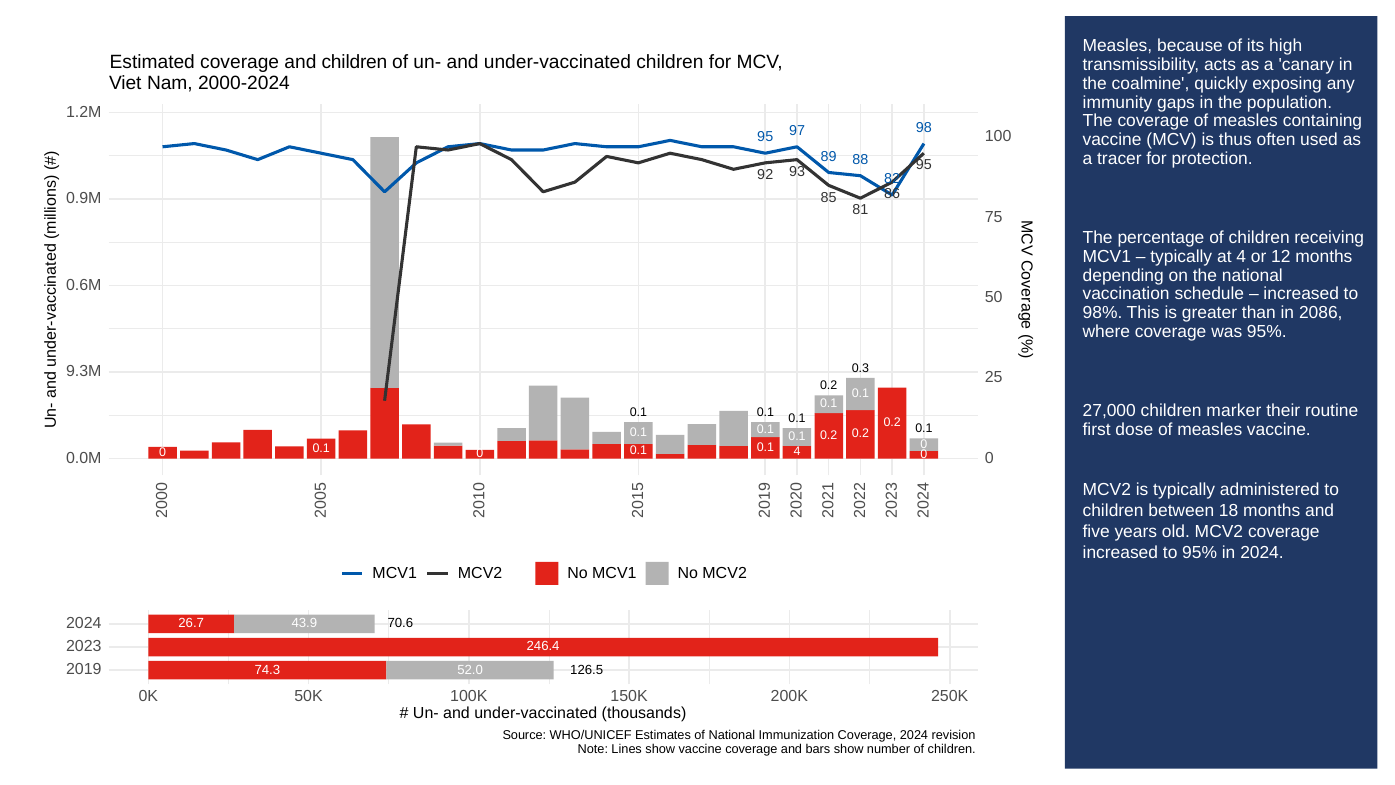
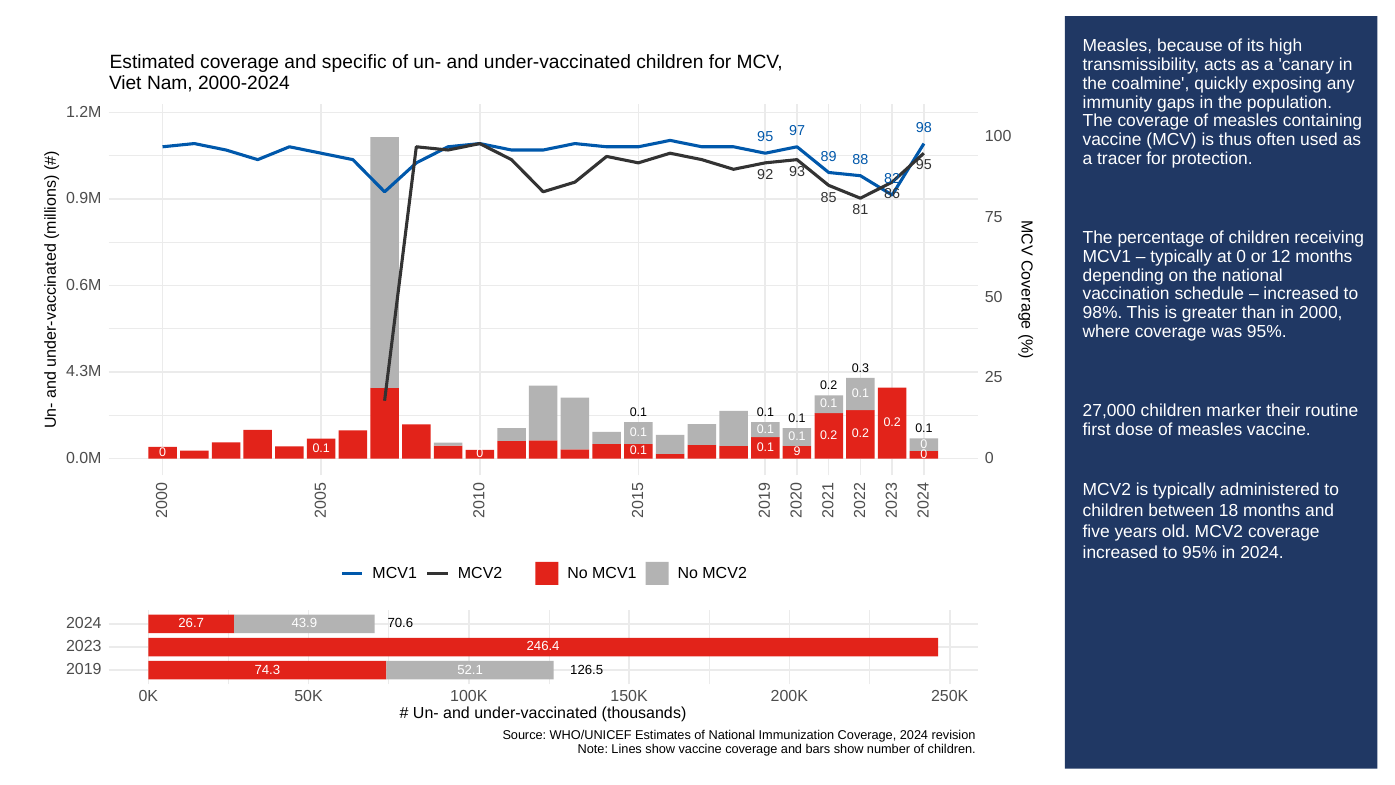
and children: children -> specific
at 4: 4 -> 0
2086: 2086 -> 2000
9.3M: 9.3M -> 4.3M
0.1 4: 4 -> 9
52.0: 52.0 -> 52.1
